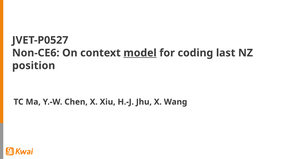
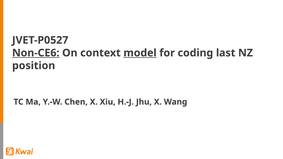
Non-CE6 underline: none -> present
